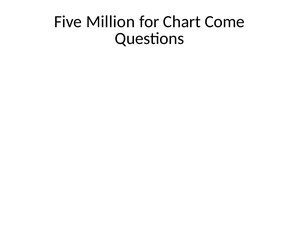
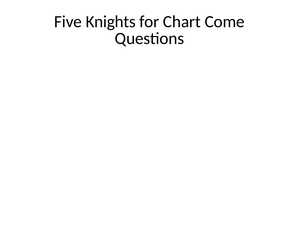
Million: Million -> Knights
